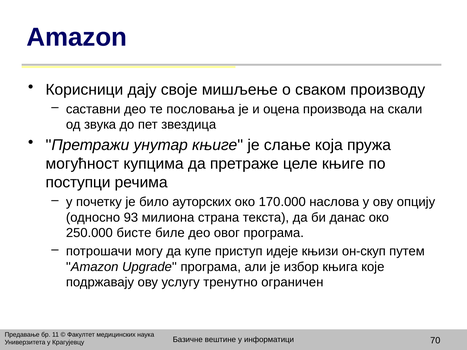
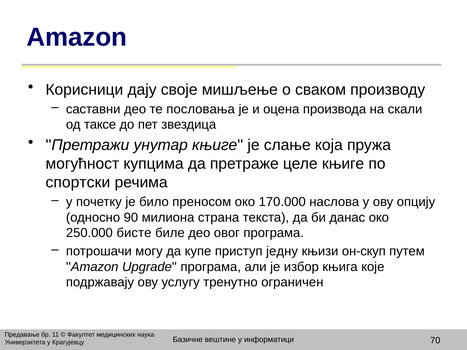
звука: звука -> таксе
поступци: поступци -> спортски
ауторских: ауторских -> преносом
93: 93 -> 90
идеје: идеје -> једну
